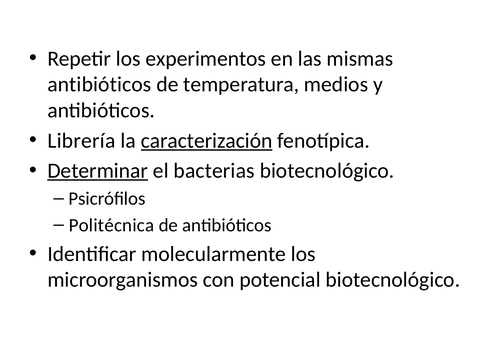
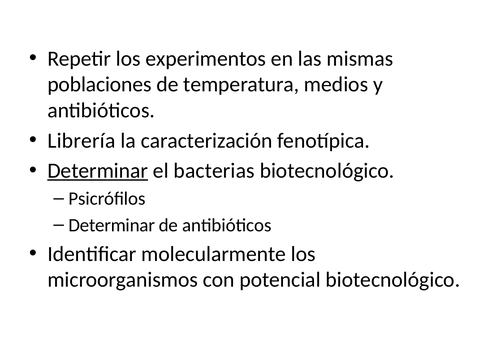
antibióticos at (99, 85): antibióticos -> poblaciones
caracterización underline: present -> none
Politécnica at (111, 225): Politécnica -> Determinar
